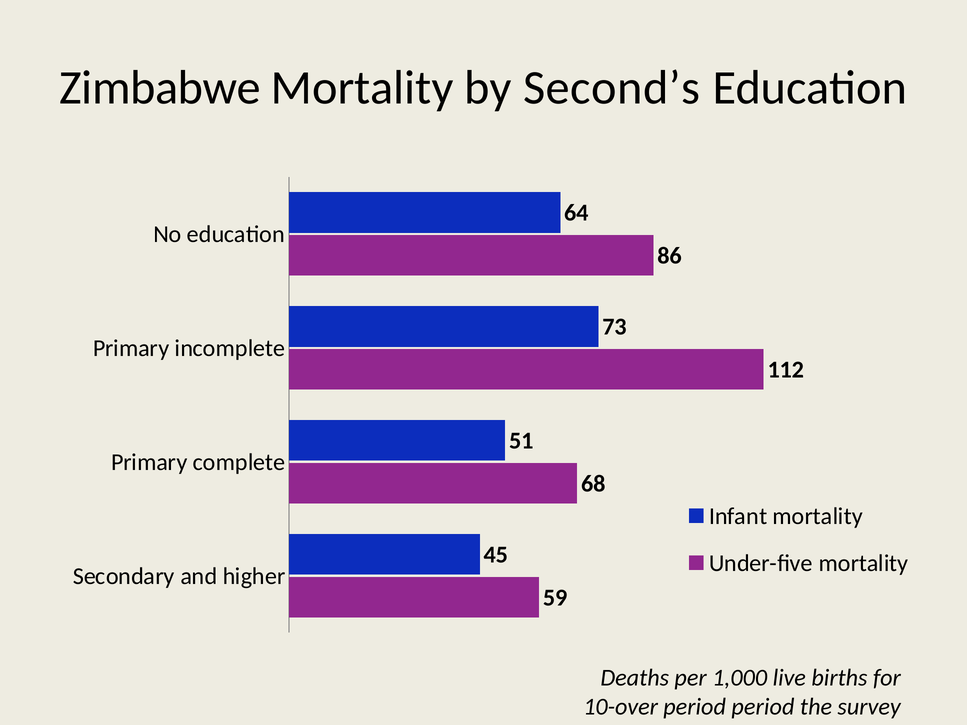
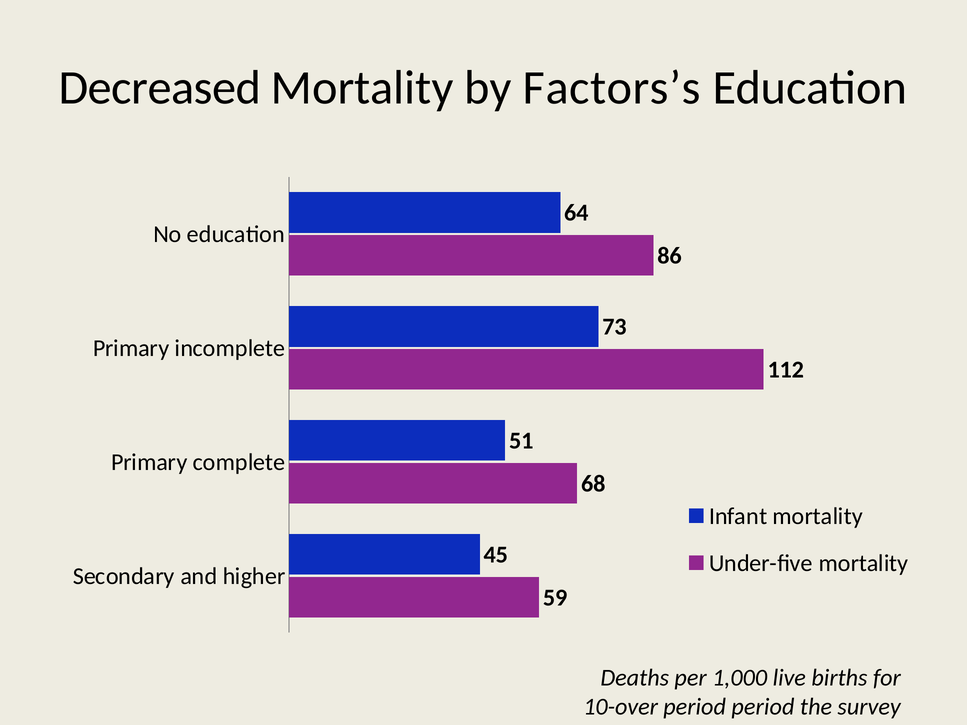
Zimbabwe: Zimbabwe -> Decreased
Second’s: Second’s -> Factors’s
